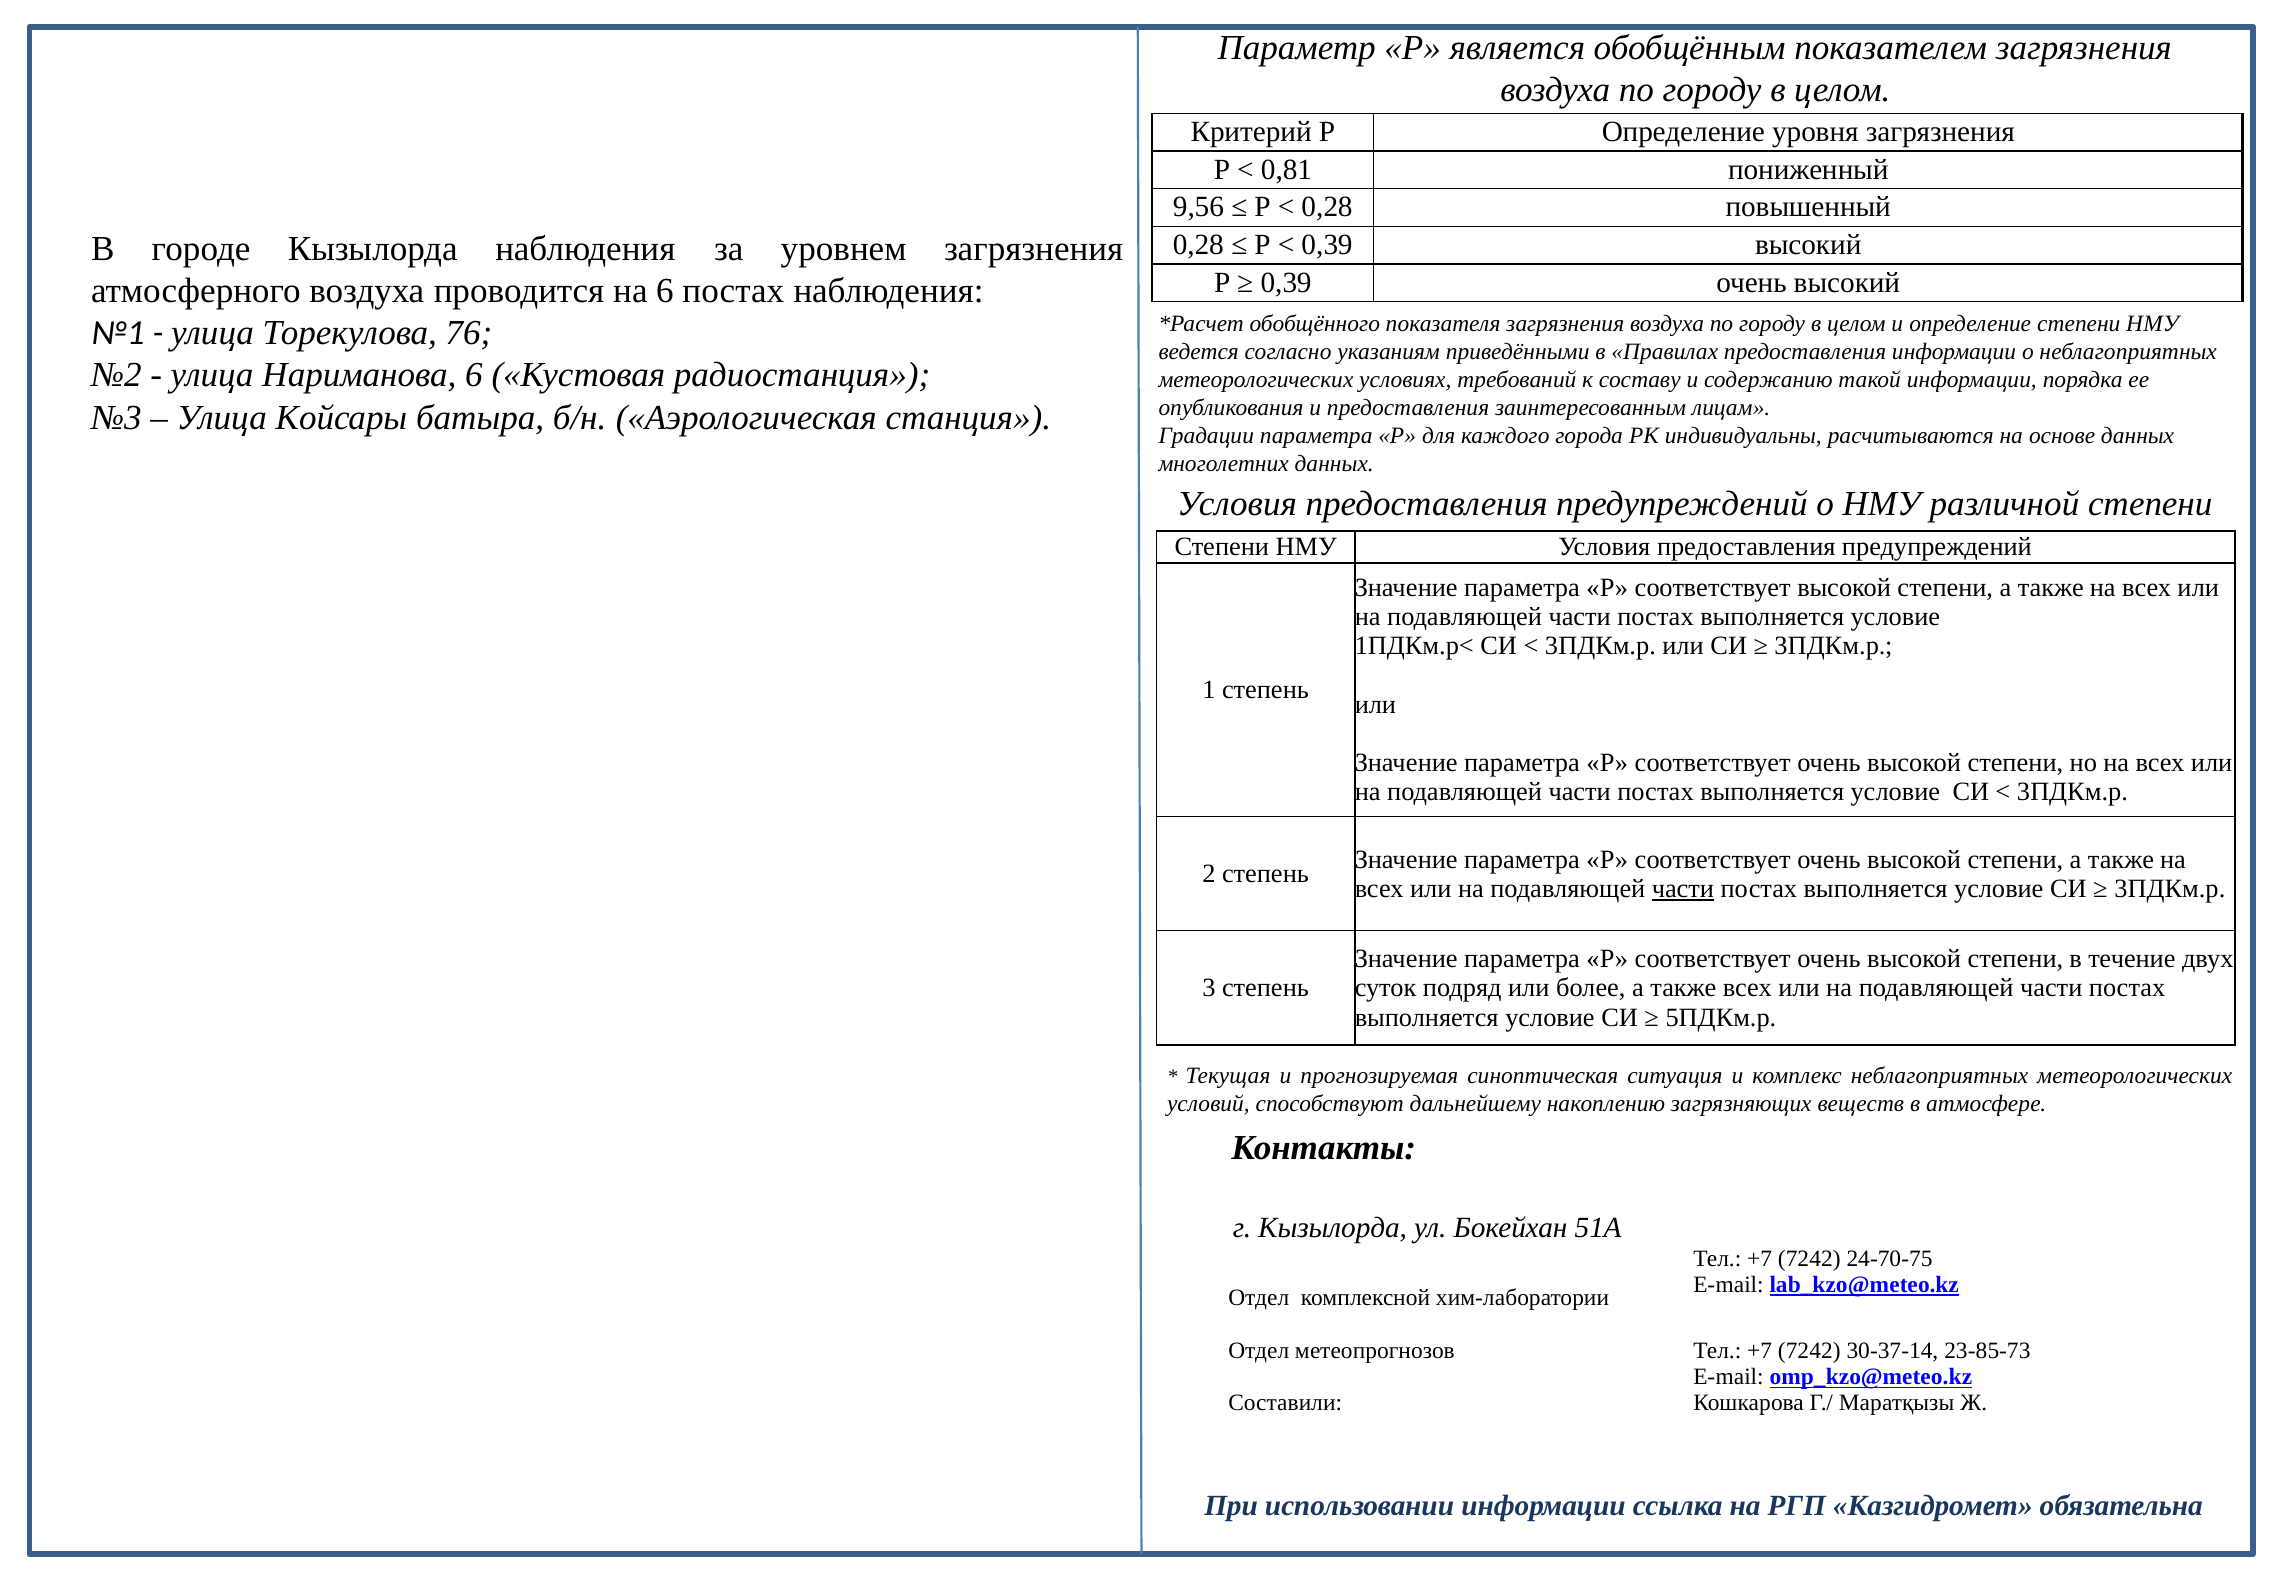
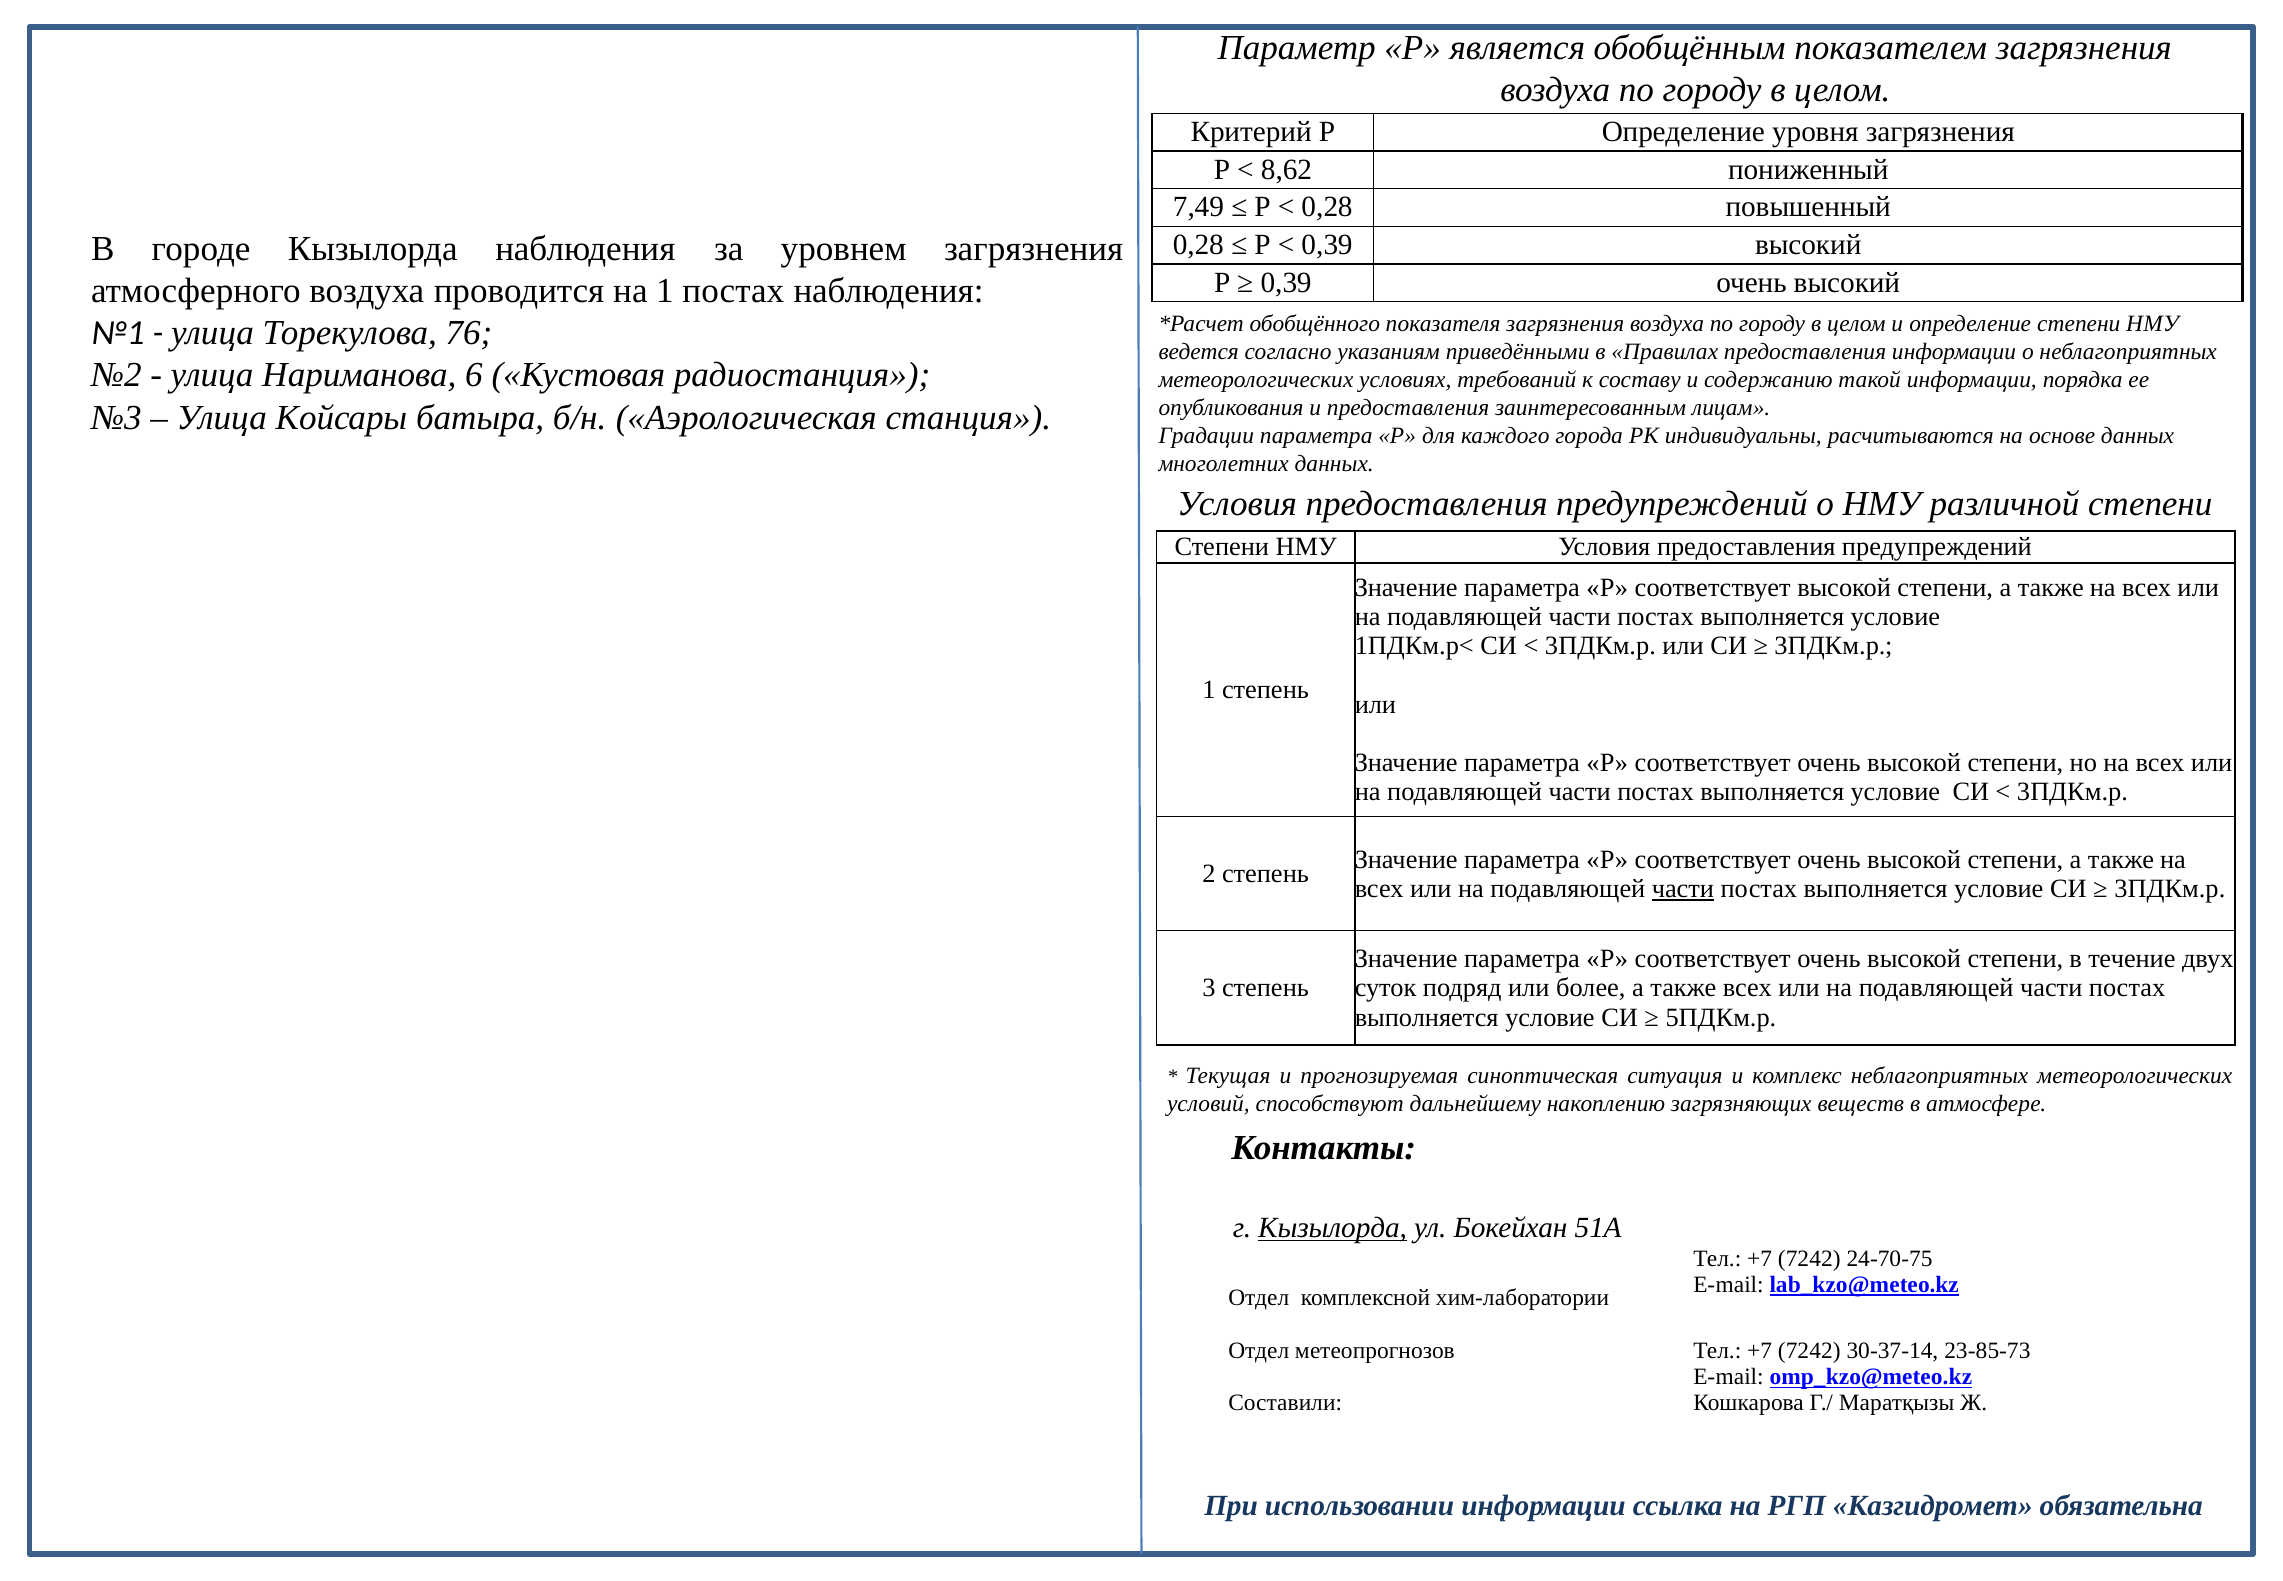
0,81: 0,81 -> 8,62
9,56: 9,56 -> 7,49
на 6: 6 -> 1
Кызылорда at (1333, 1228) underline: none -> present
